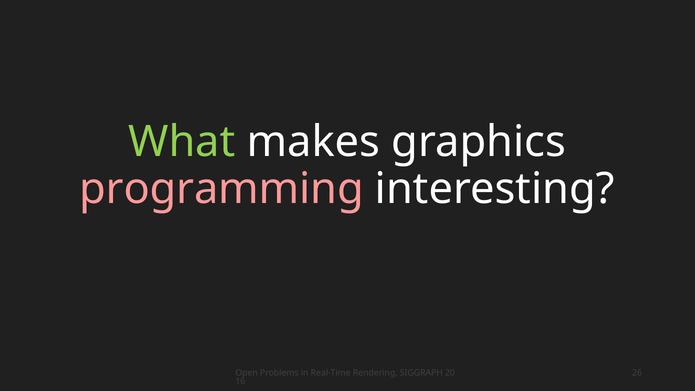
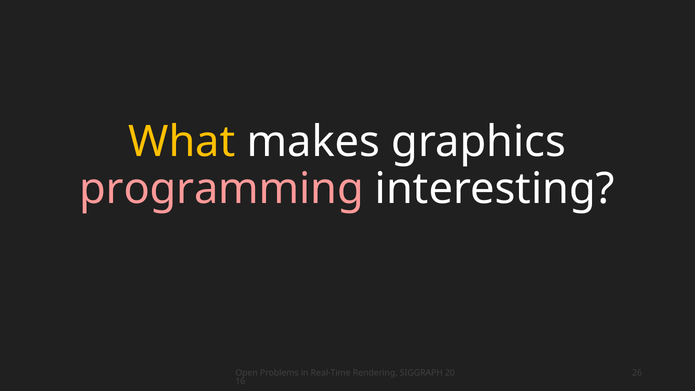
What colour: light green -> yellow
